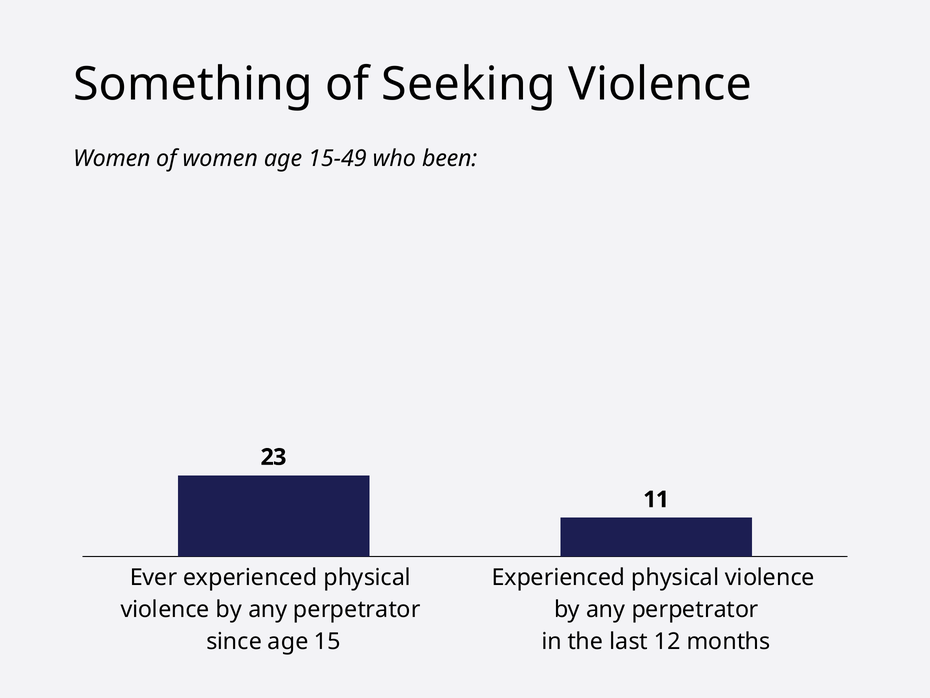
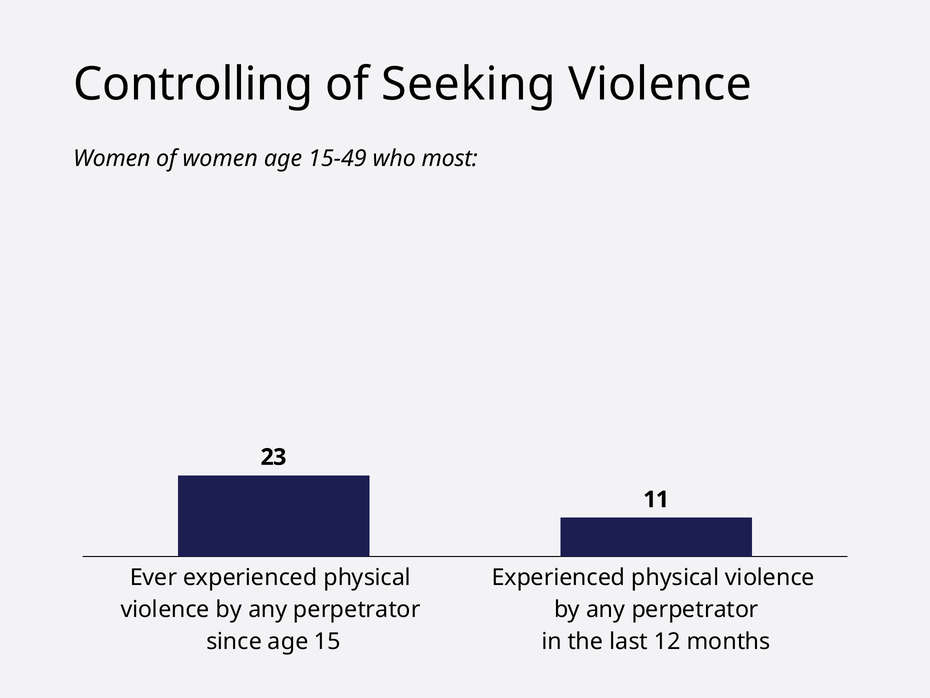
Something: Something -> Controlling
been: been -> most
